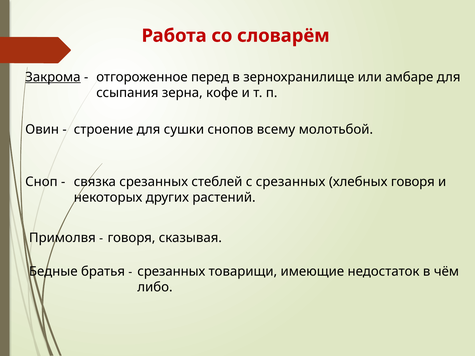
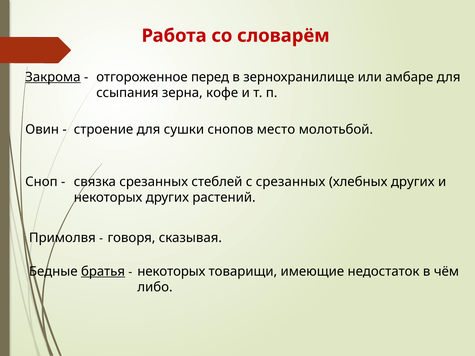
всему: всему -> место
хлебных говоря: говоря -> других
братья underline: none -> present
срезанных at (171, 272): срезанных -> некоторых
